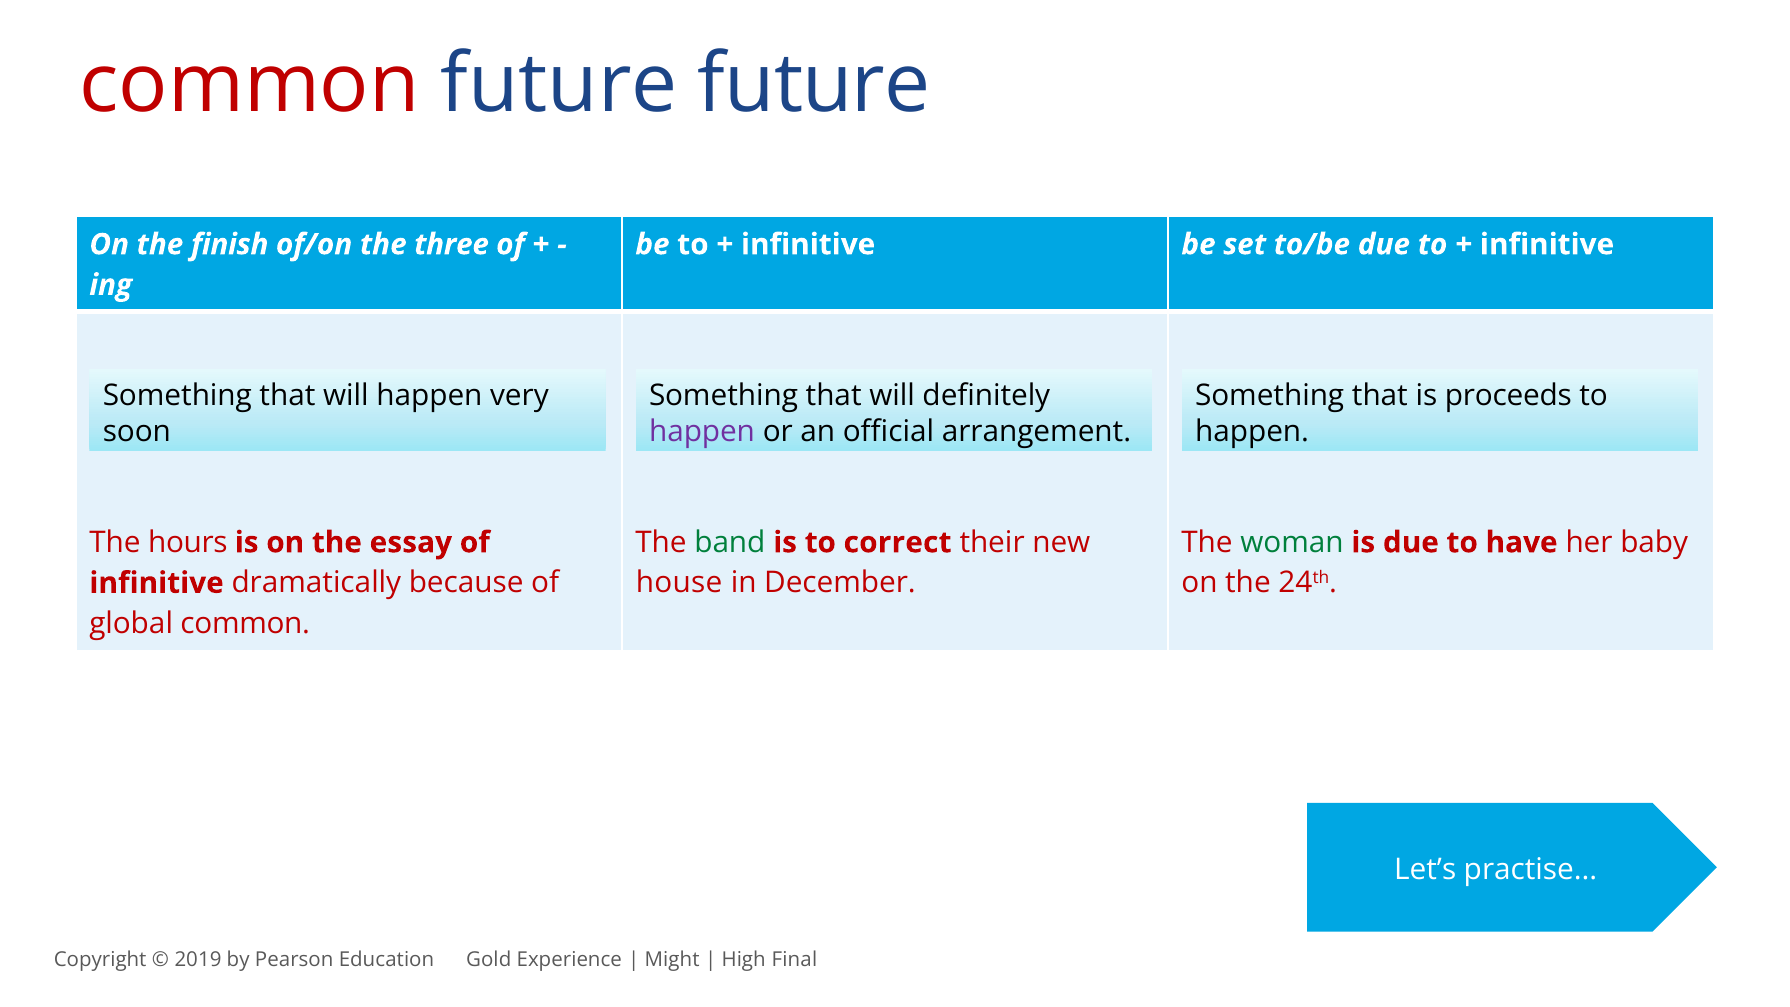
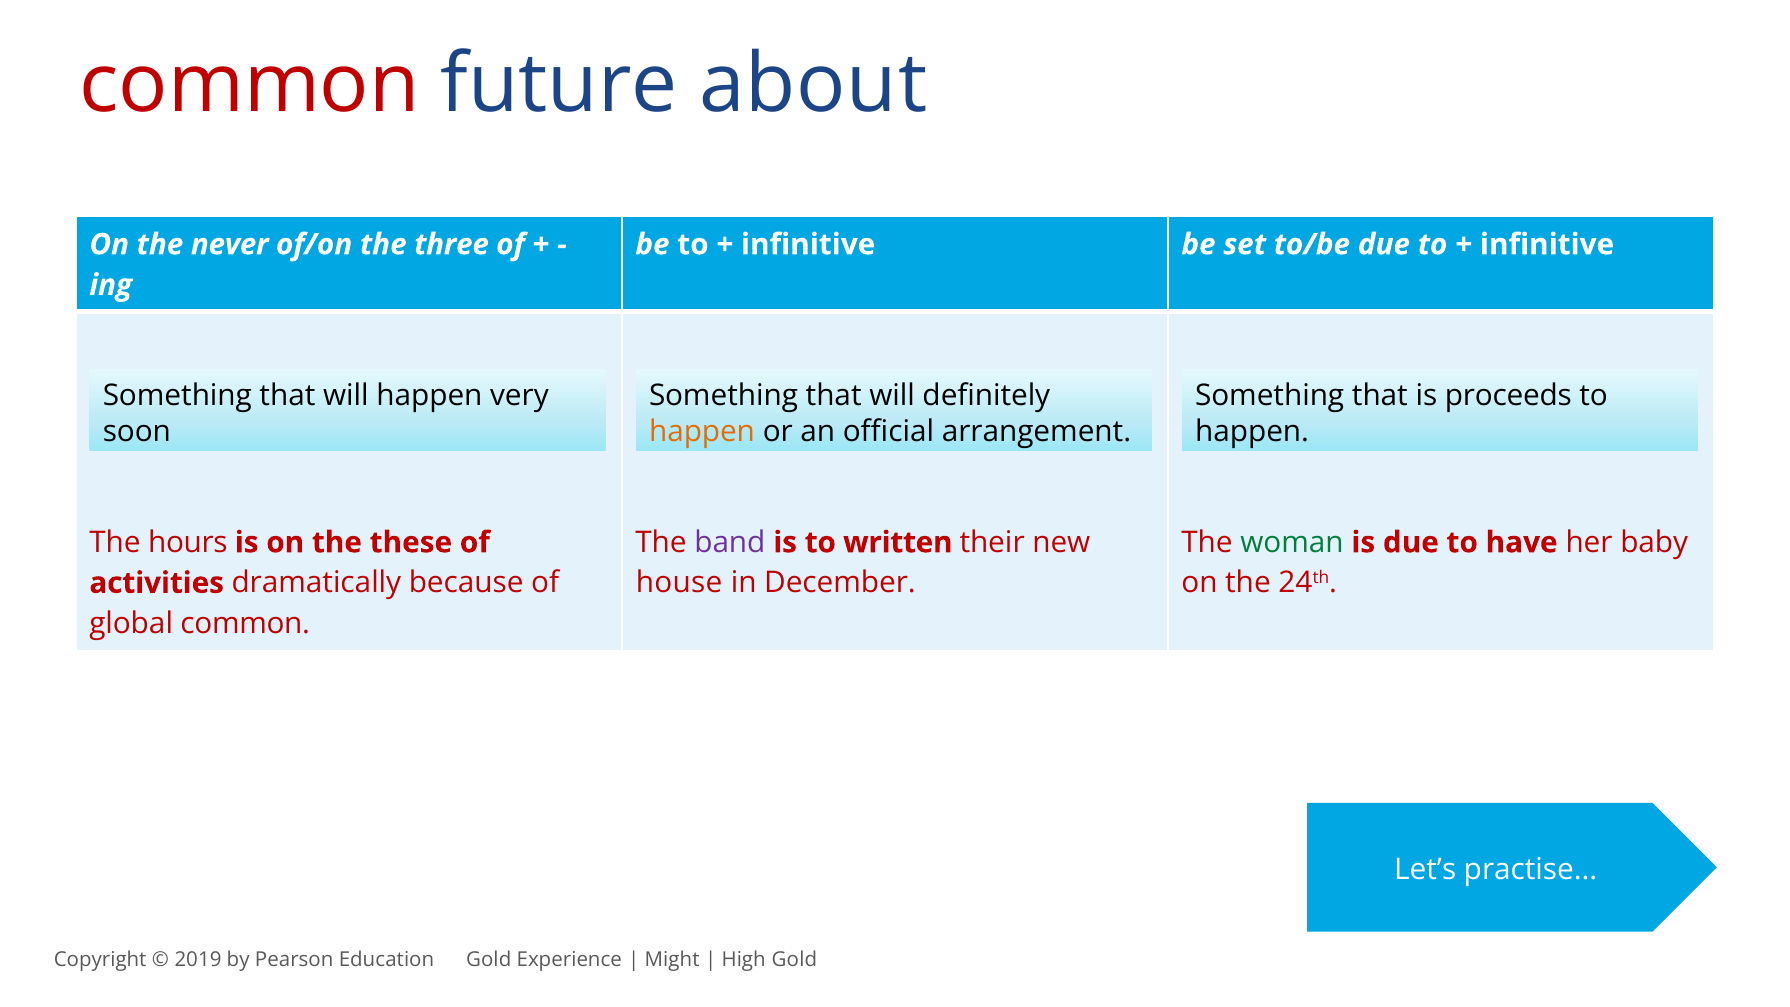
future future: future -> about
finish: finish -> never
happen at (702, 431) colour: purple -> orange
essay: essay -> these
band colour: green -> purple
correct: correct -> written
infinitive at (157, 583): infinitive -> activities
High Final: Final -> Gold
